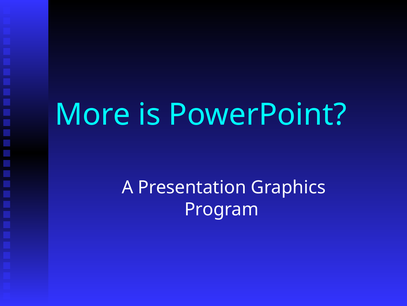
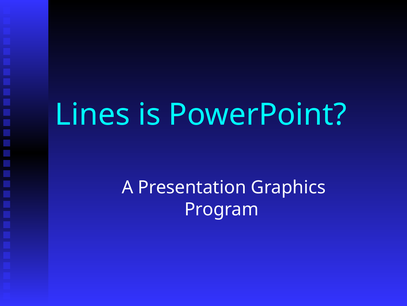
More: More -> Lines
